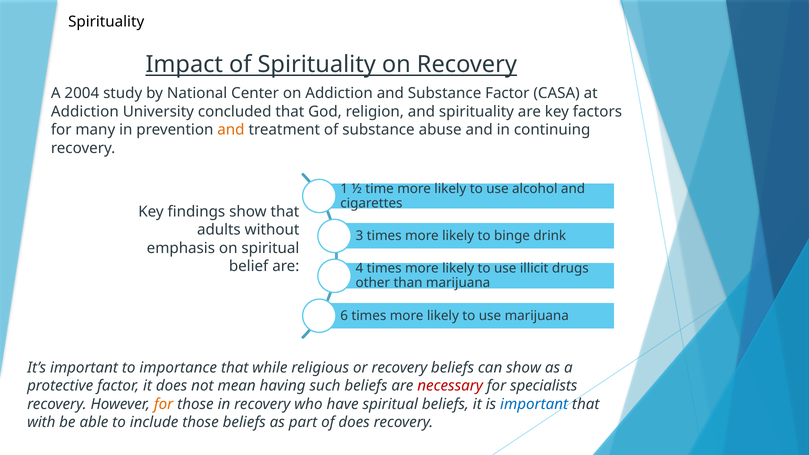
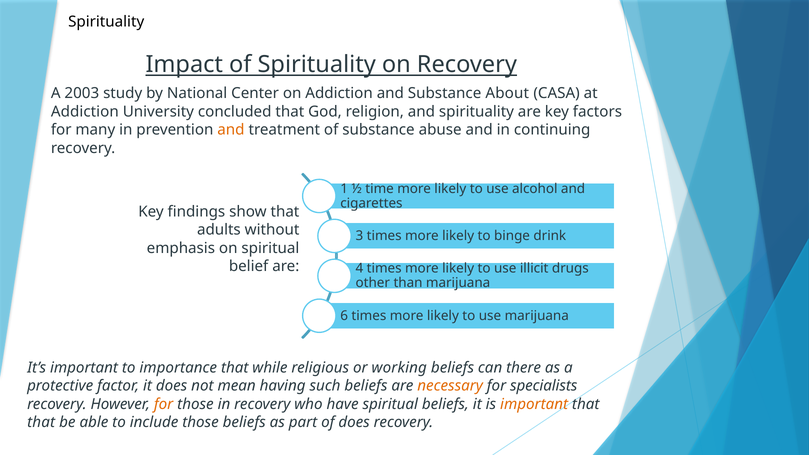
2004: 2004 -> 2003
Substance Factor: Factor -> About
or recovery: recovery -> working
can show: show -> there
necessary colour: red -> orange
important at (534, 404) colour: blue -> orange
with at (41, 422): with -> that
